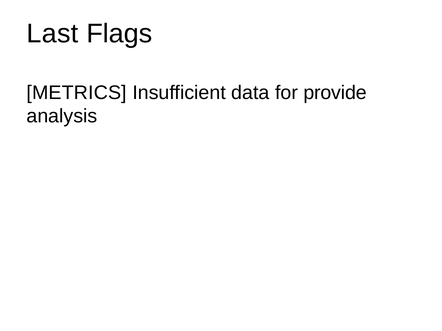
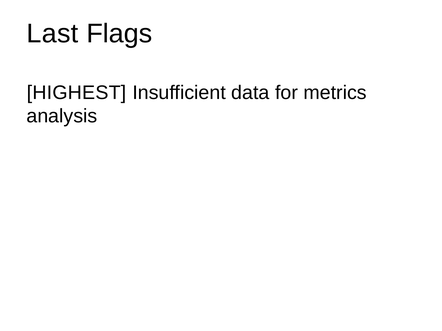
METRICS: METRICS -> HIGHEST
provide: provide -> metrics
